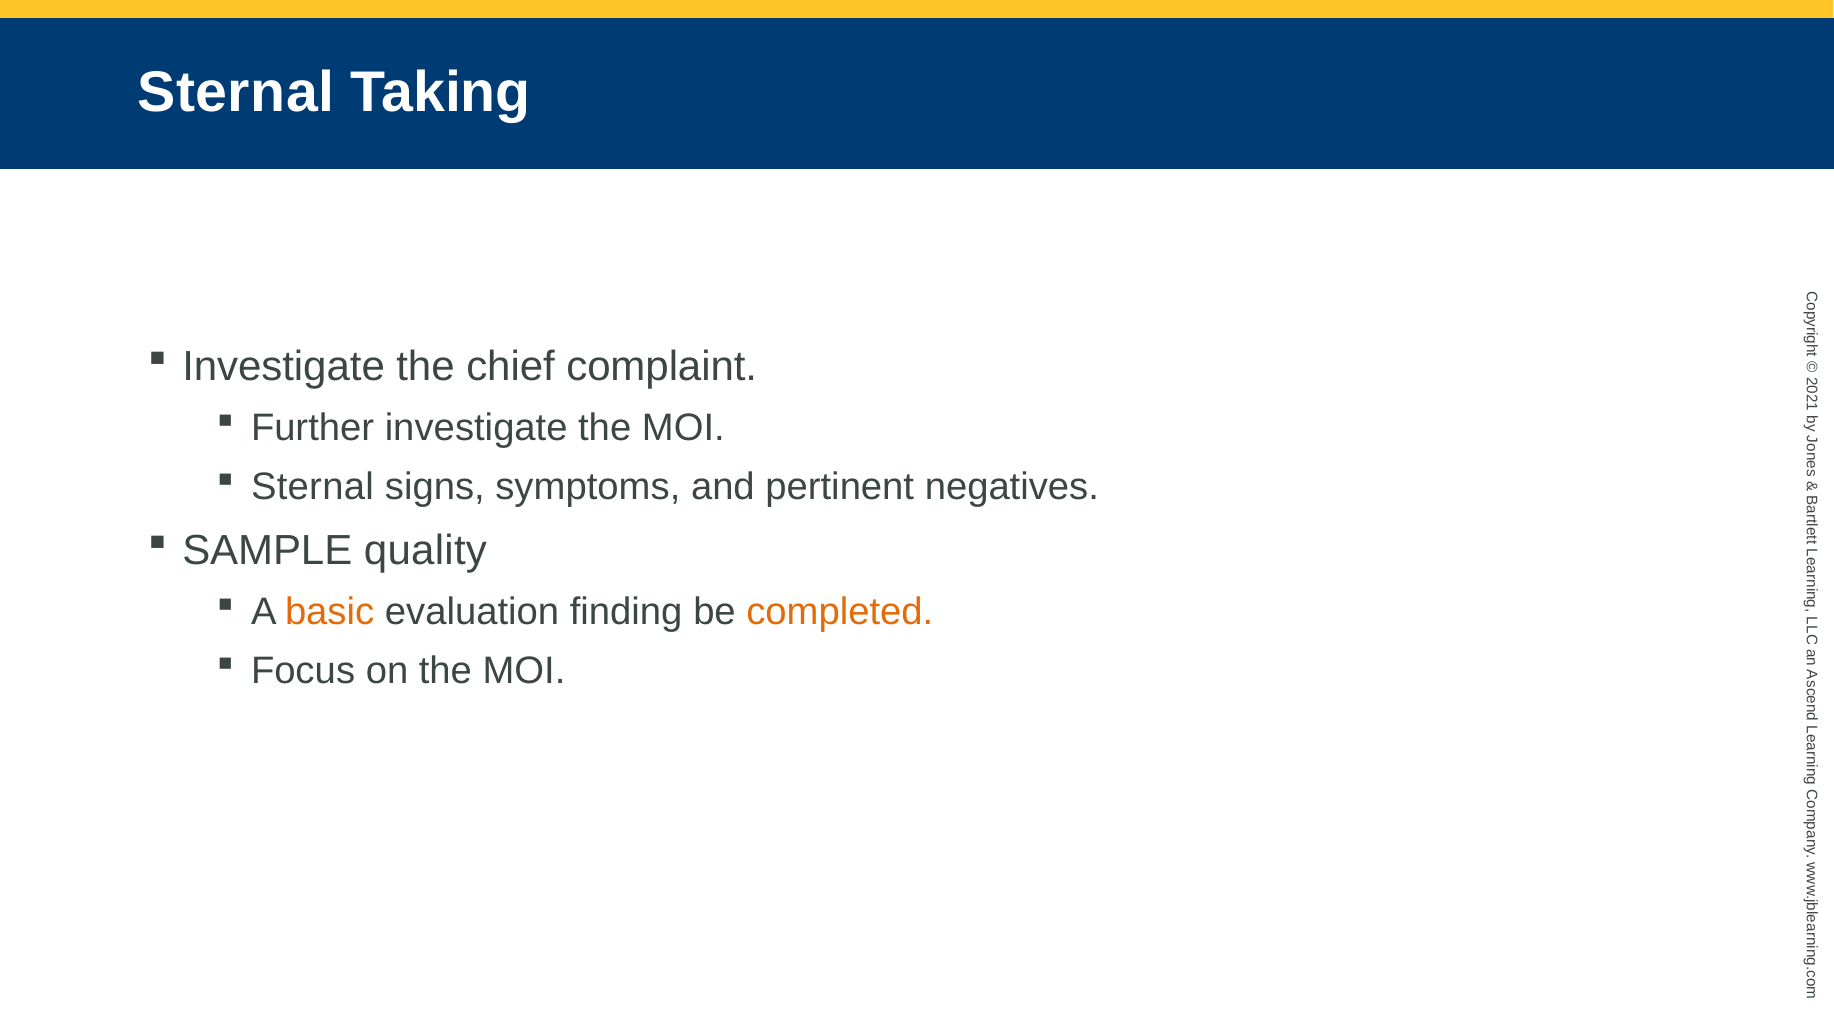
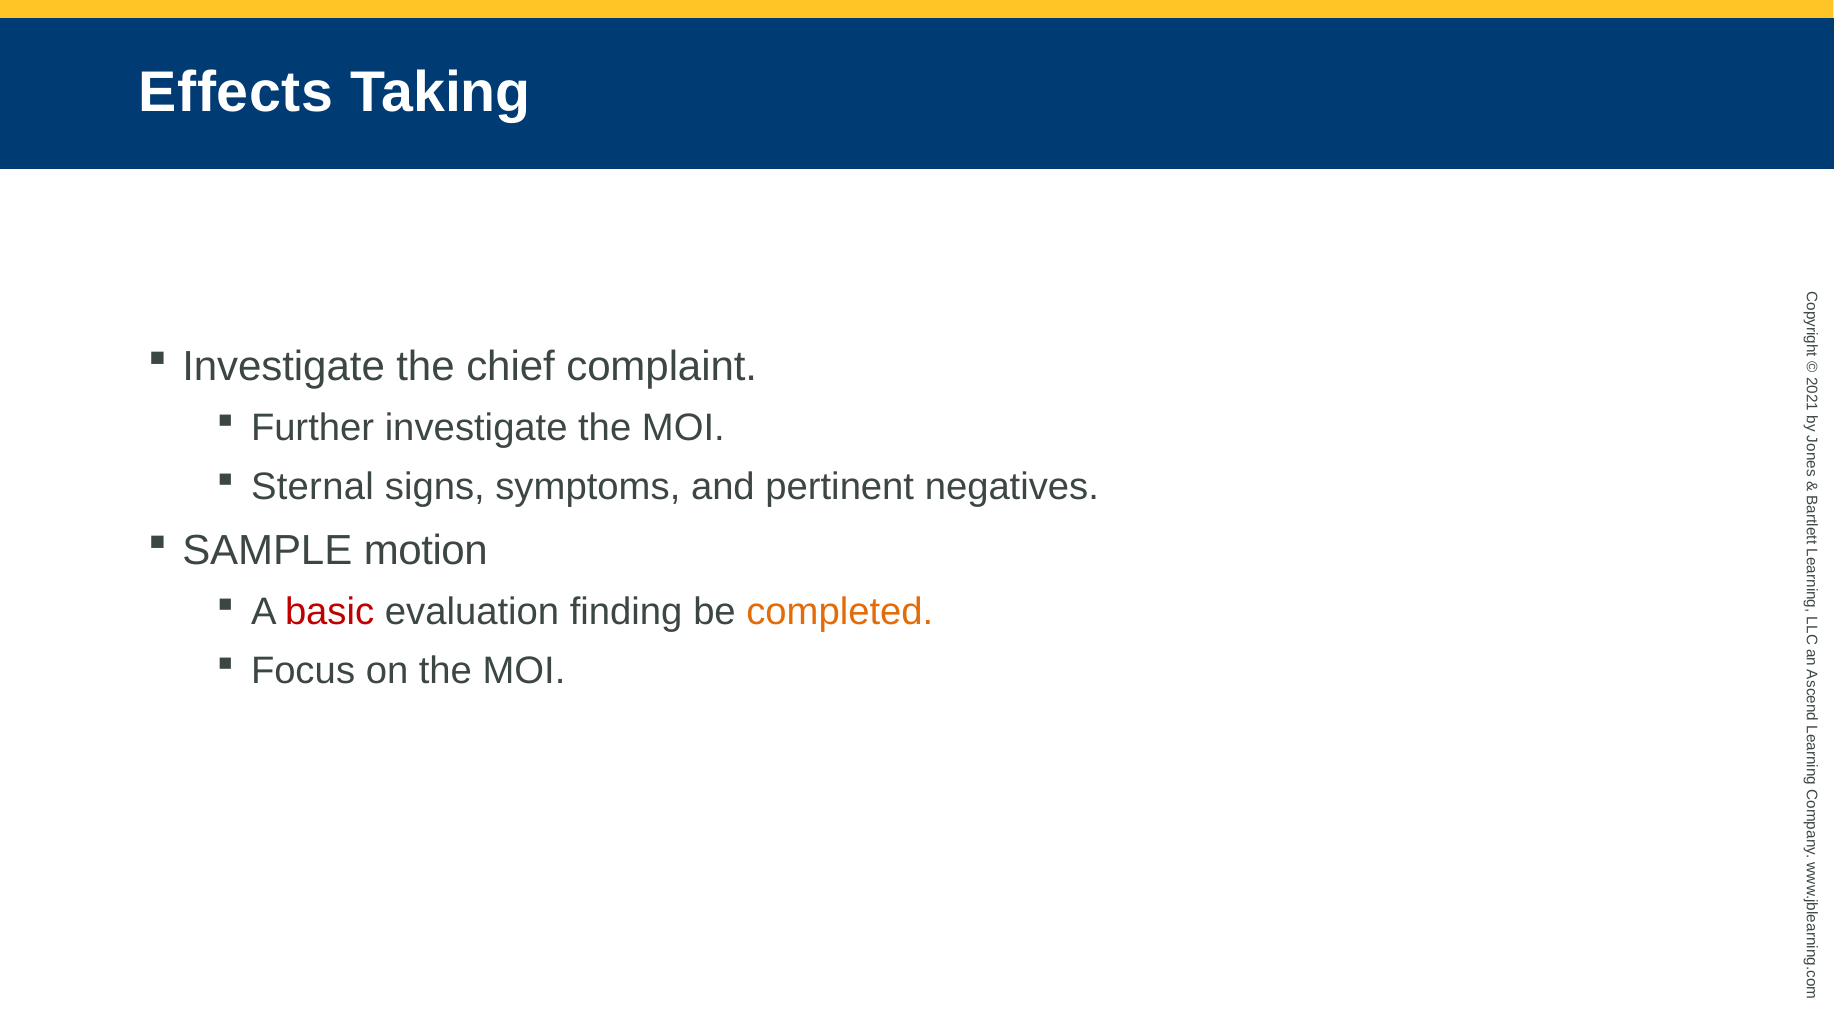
Sternal at (236, 92): Sternal -> Effects
quality: quality -> motion
basic colour: orange -> red
